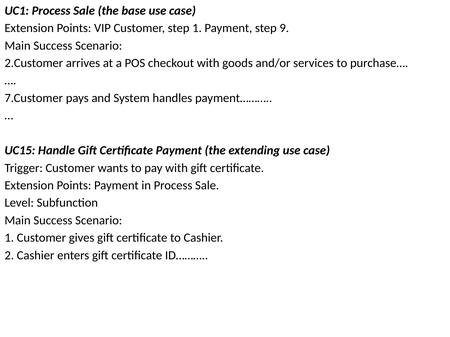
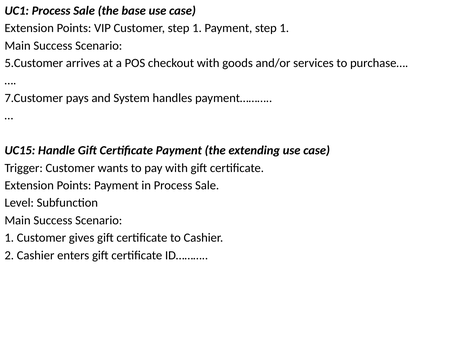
Payment step 9: 9 -> 1
2.Customer: 2.Customer -> 5.Customer
